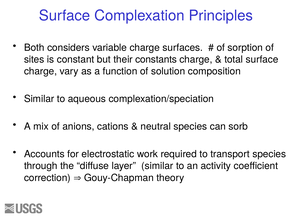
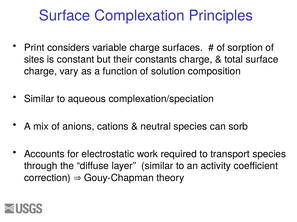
Both: Both -> Print
